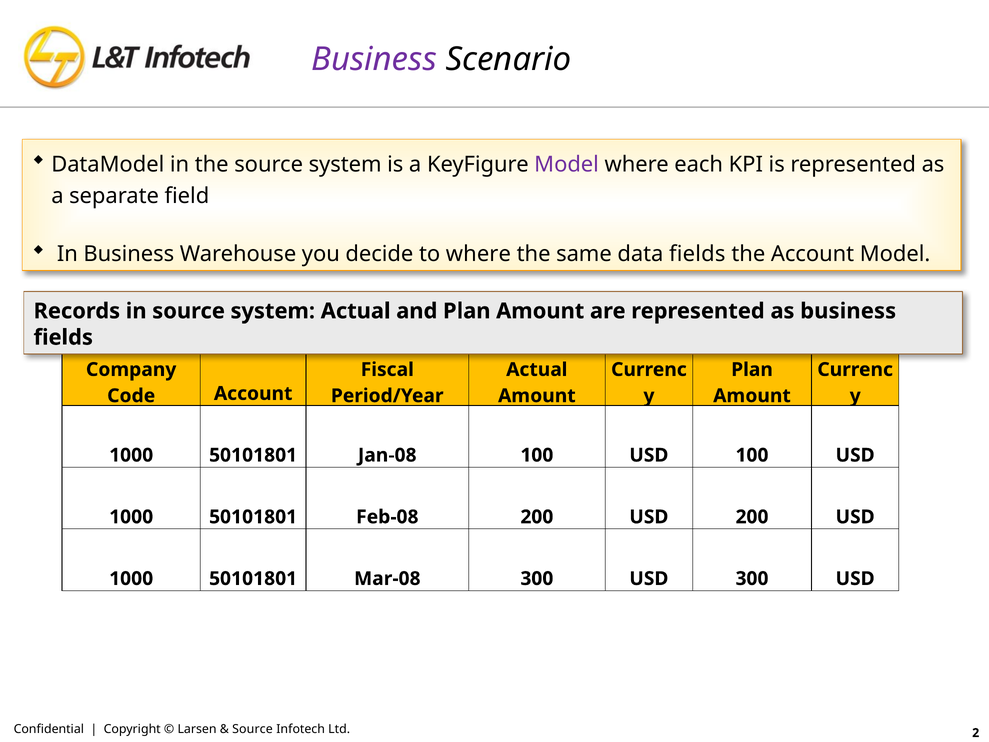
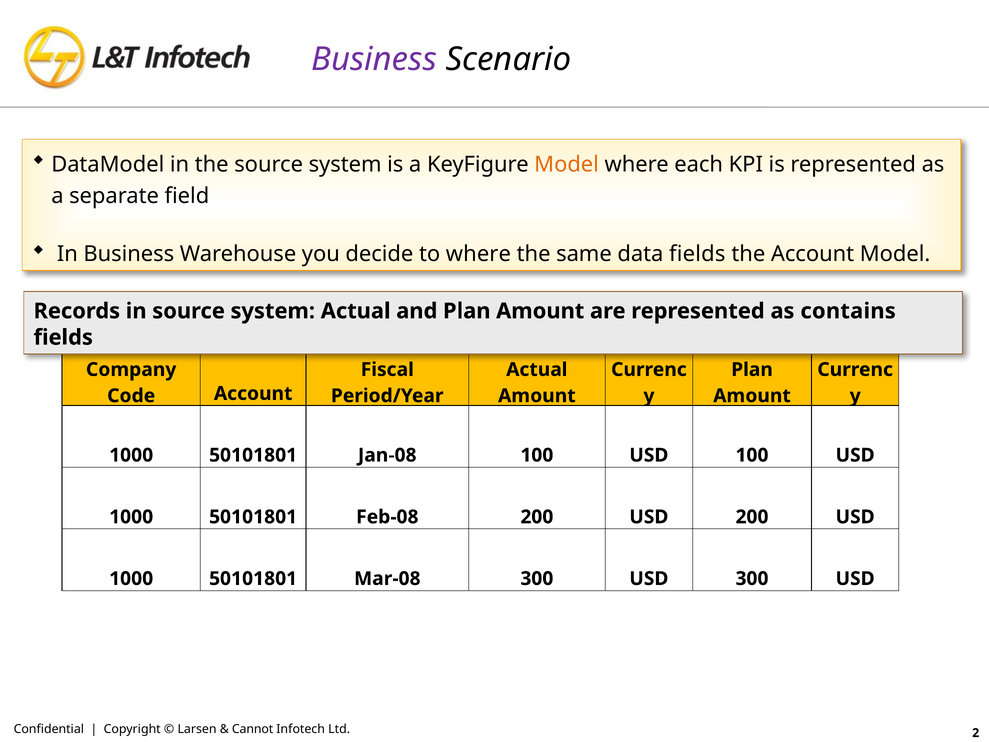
Model at (567, 164) colour: purple -> orange
as business: business -> contains
Source at (252, 729): Source -> Cannot
